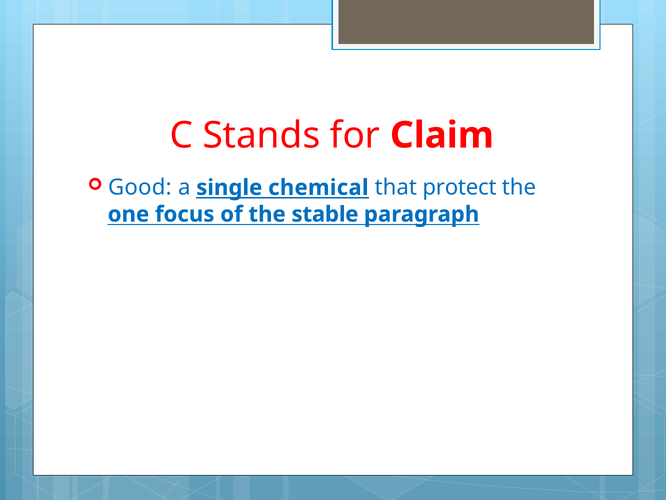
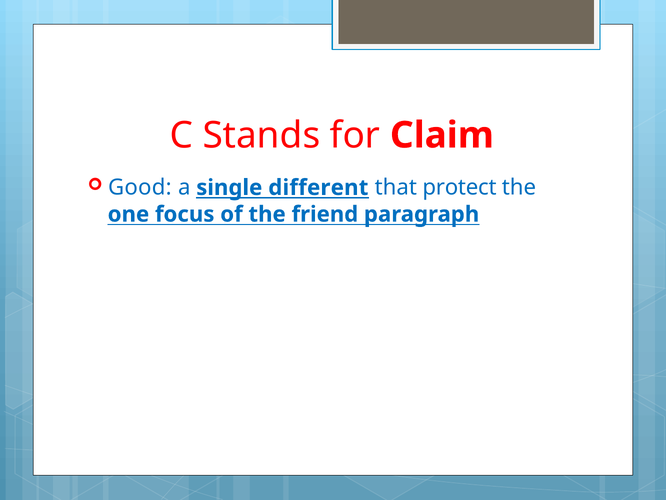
chemical: chemical -> different
stable: stable -> friend
